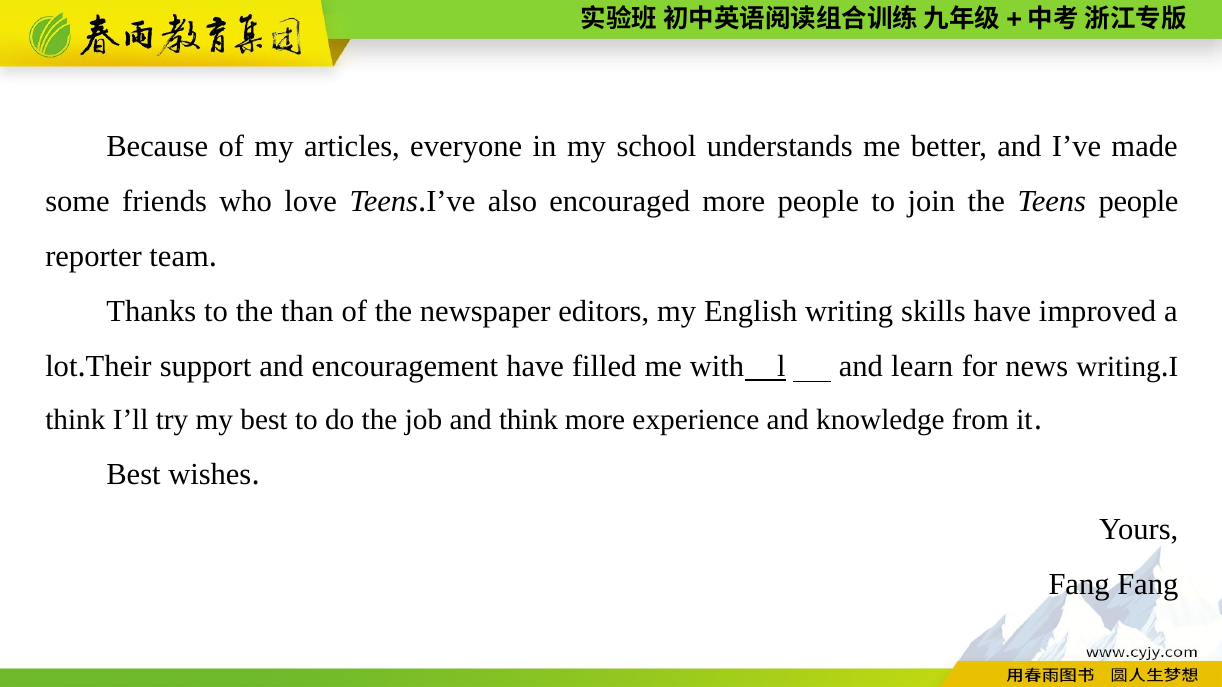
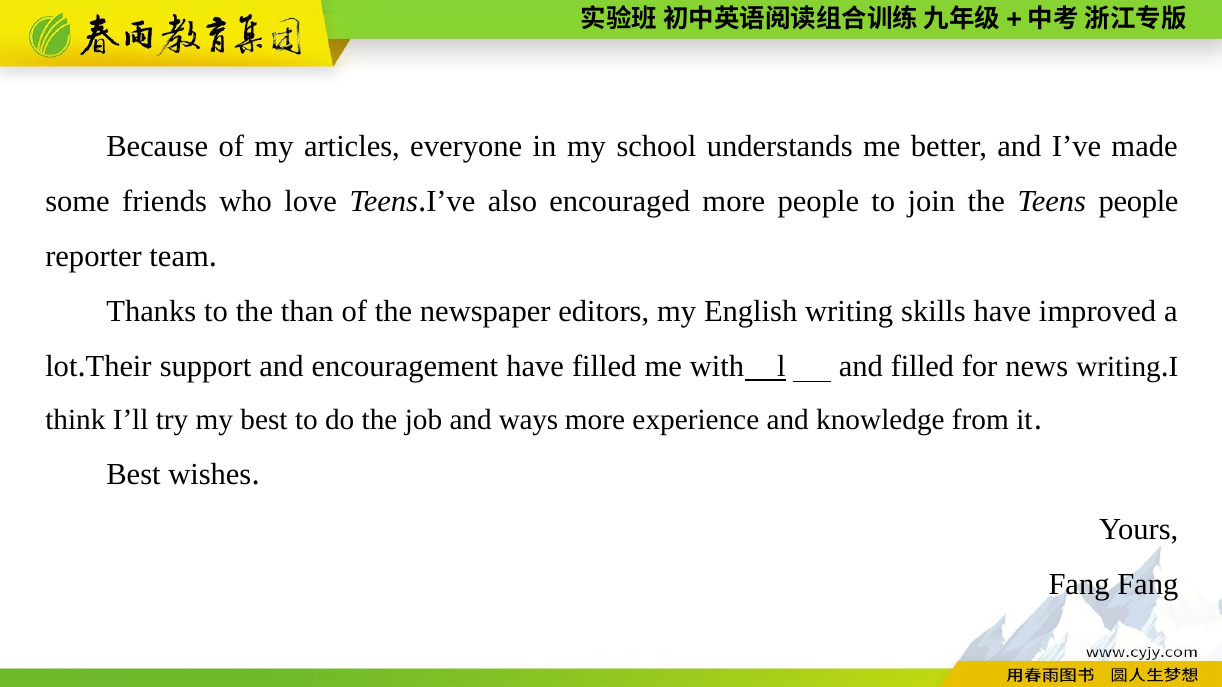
and learn: learn -> filled
and think: think -> ways
